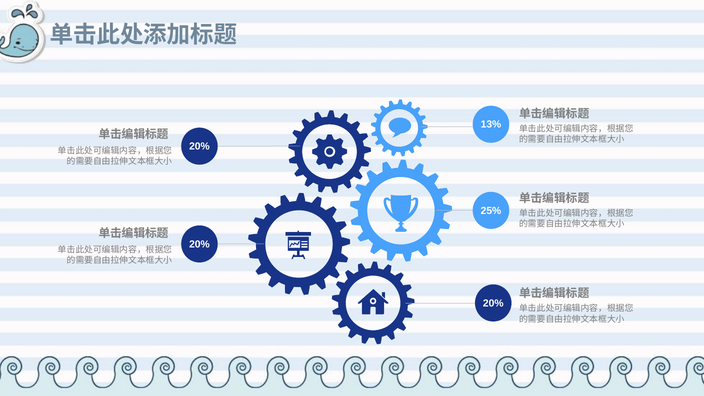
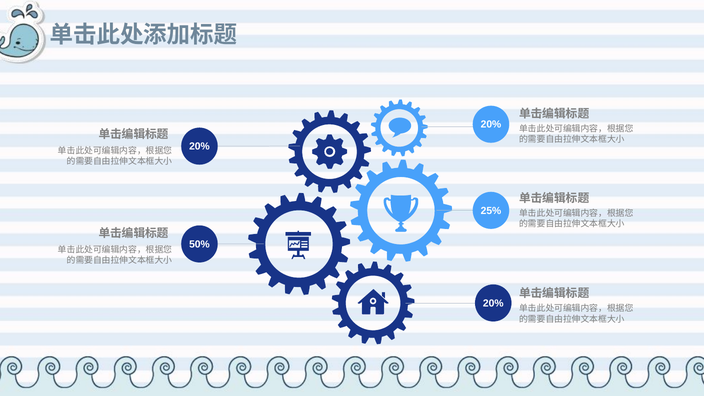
13% at (491, 125): 13% -> 20%
20% at (199, 244): 20% -> 50%
